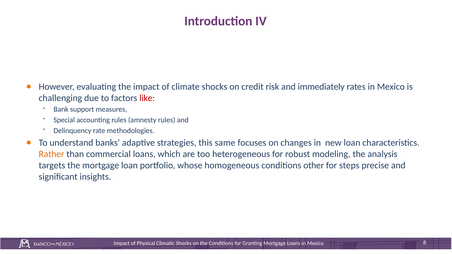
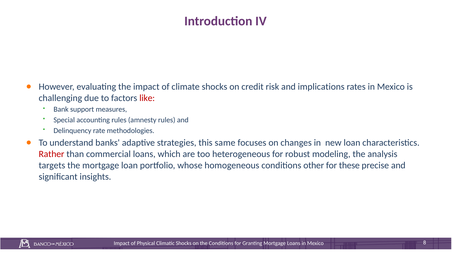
immediately: immediately -> implications
Rather colour: orange -> red
steps: steps -> these
